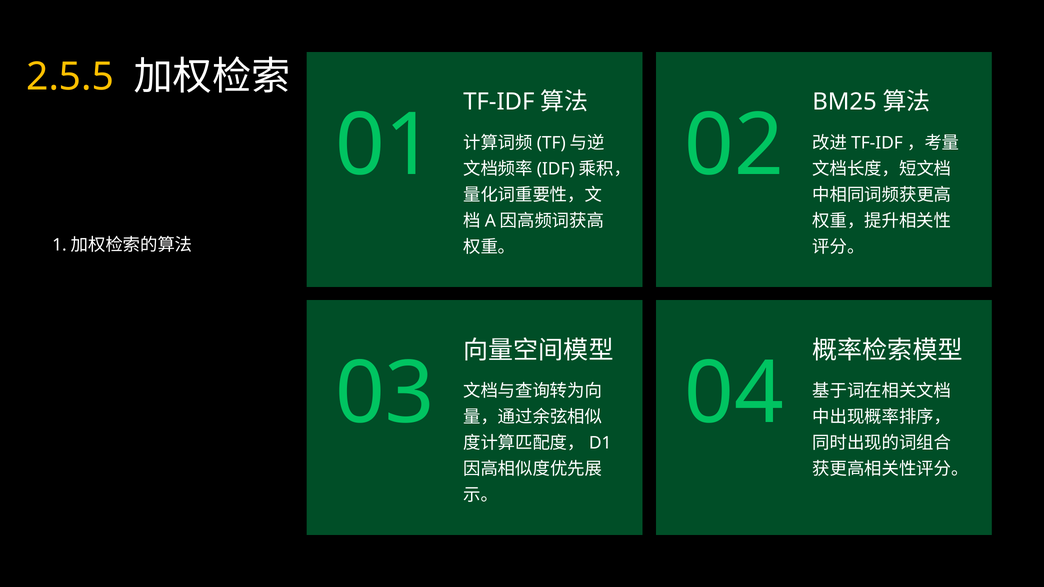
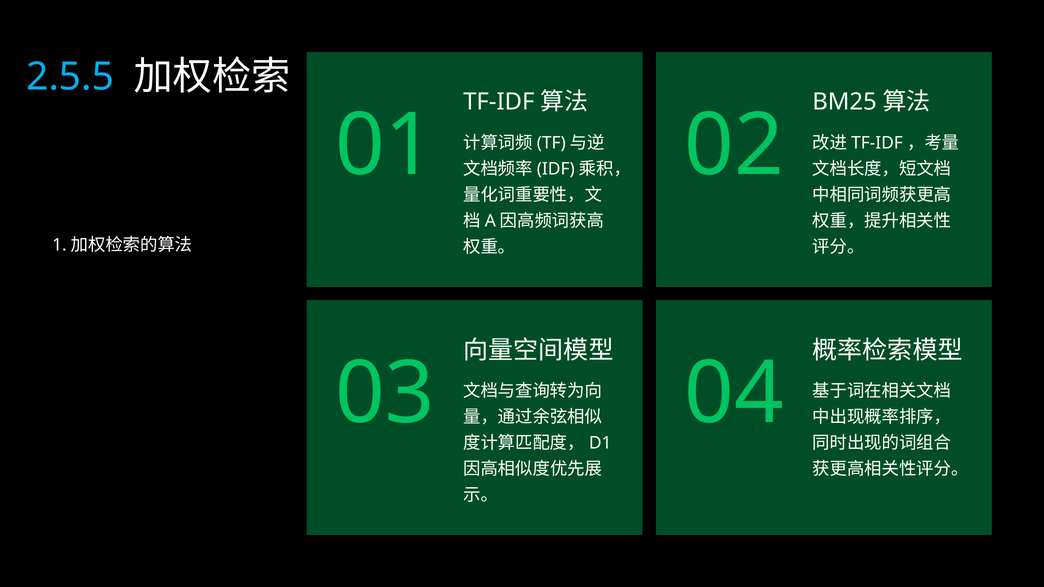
2.5.5 colour: yellow -> light blue
